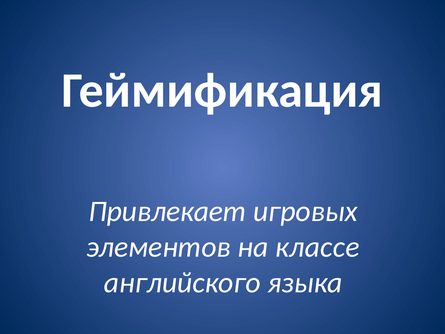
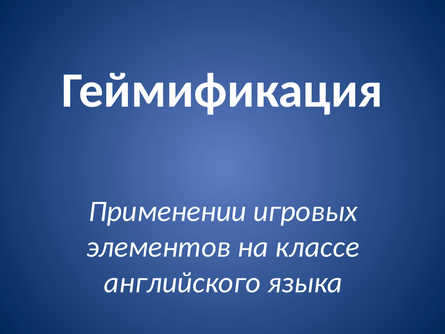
Привлекает: Привлекает -> Применении
